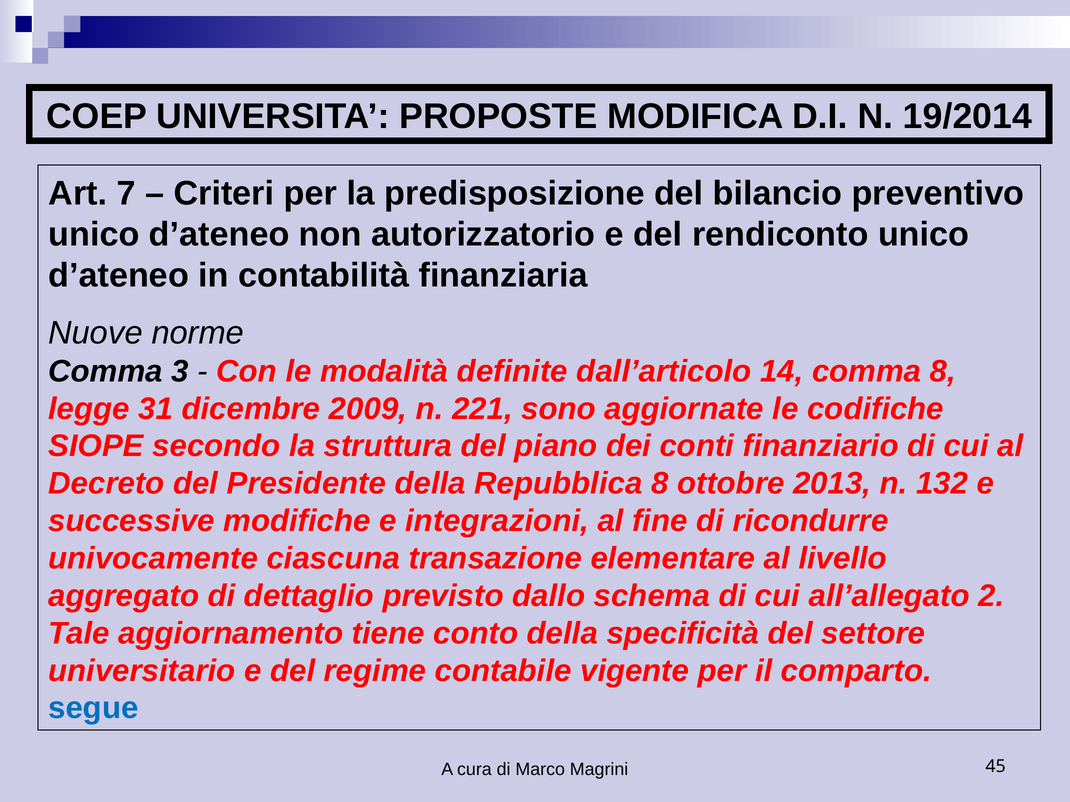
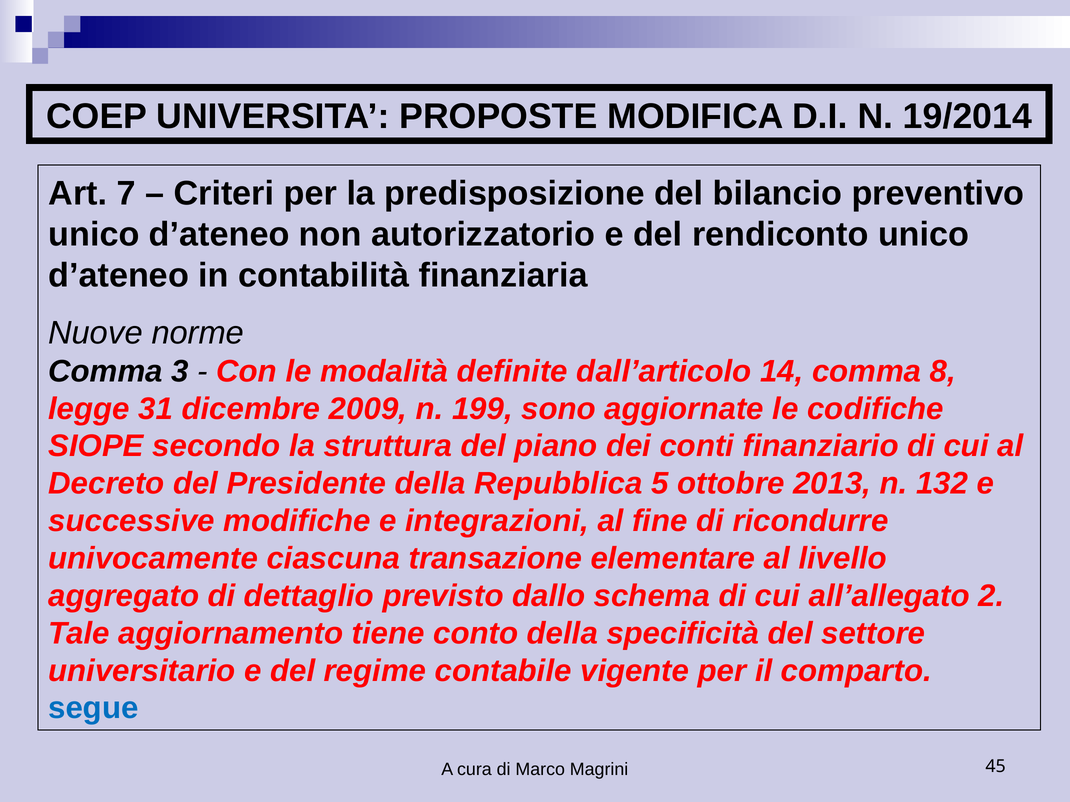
221: 221 -> 199
Repubblica 8: 8 -> 5
